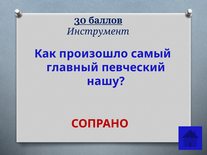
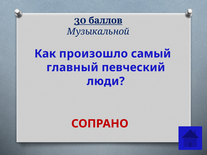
Инструмент: Инструмент -> Музыкальной
нашу: нашу -> люди
